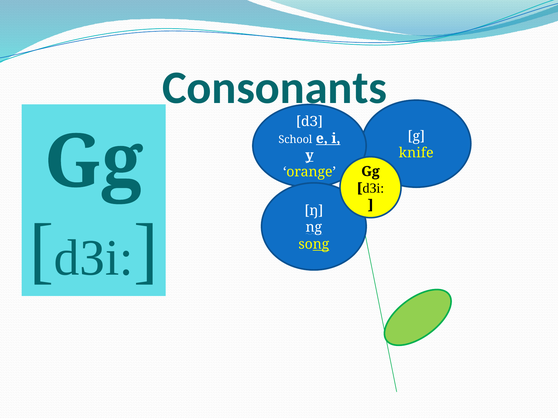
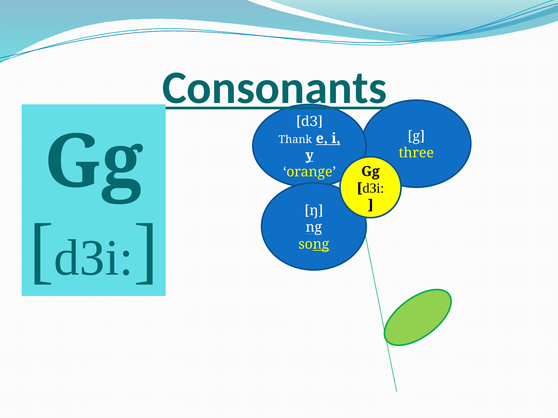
Consonants underline: none -> present
School: School -> Thank
knife: knife -> three
